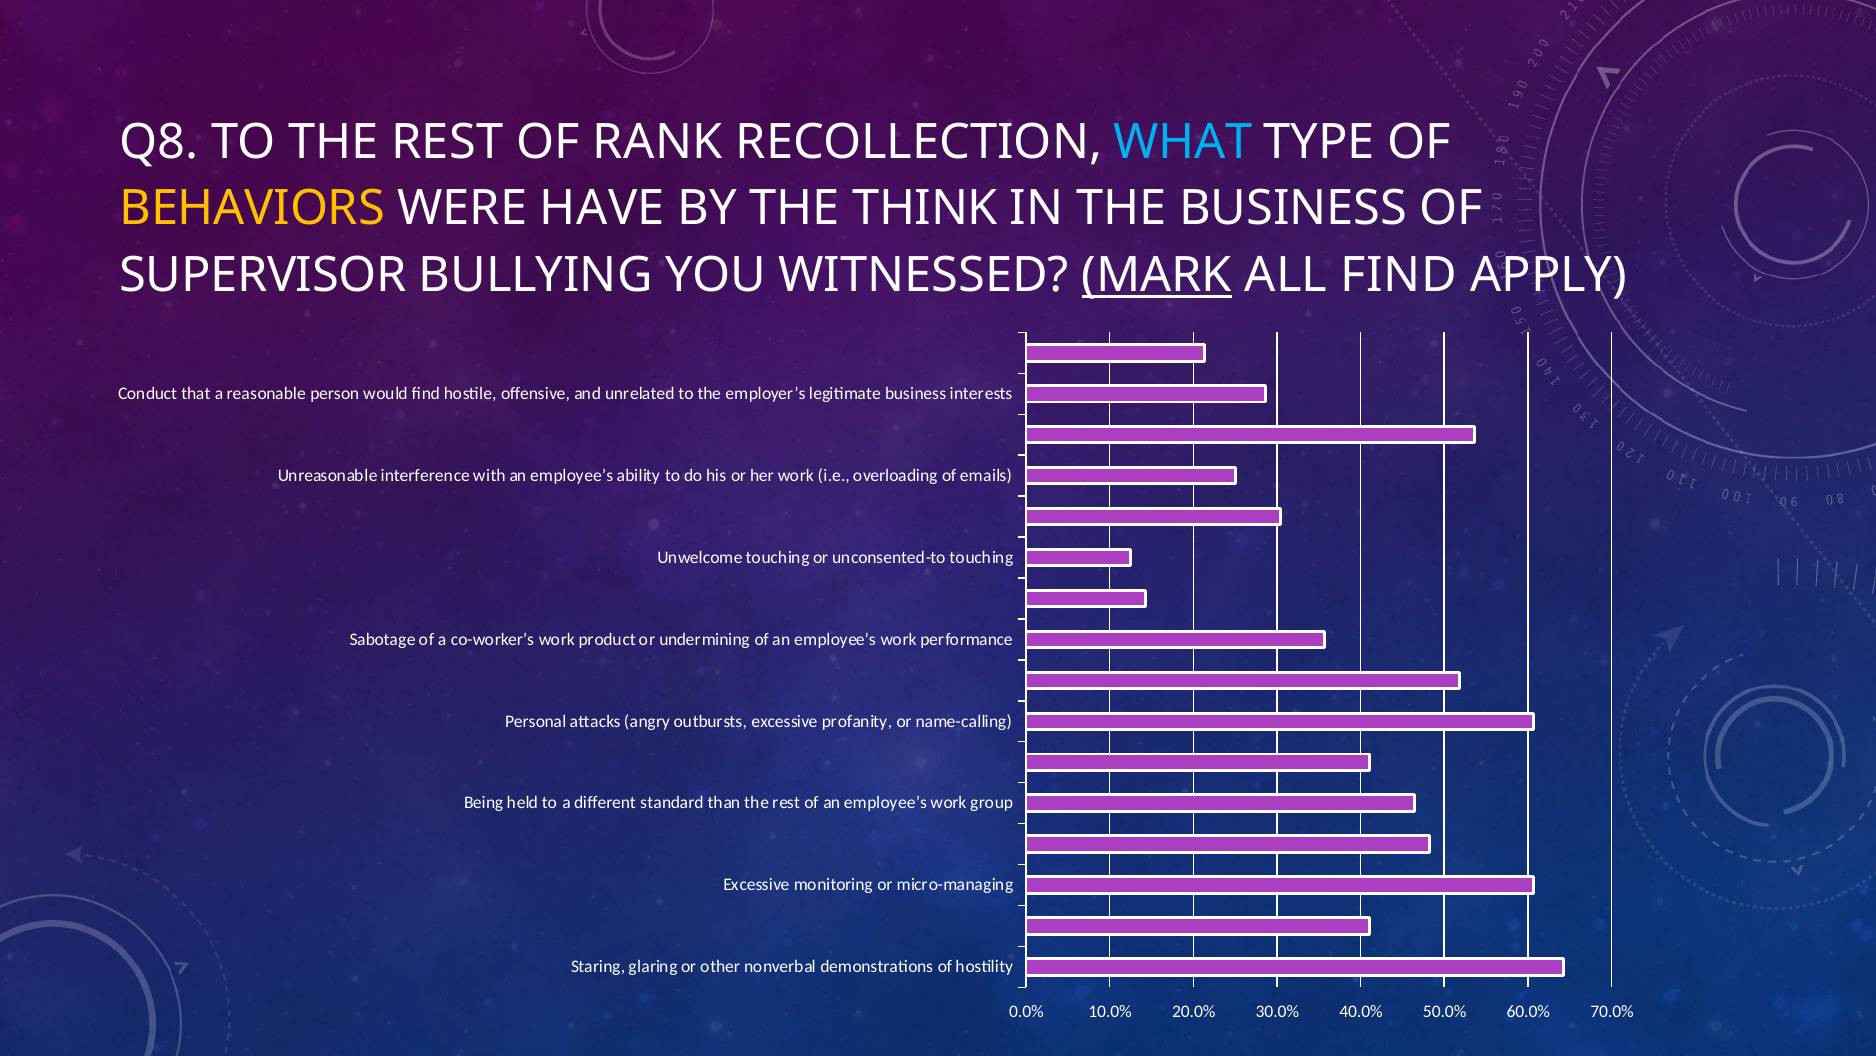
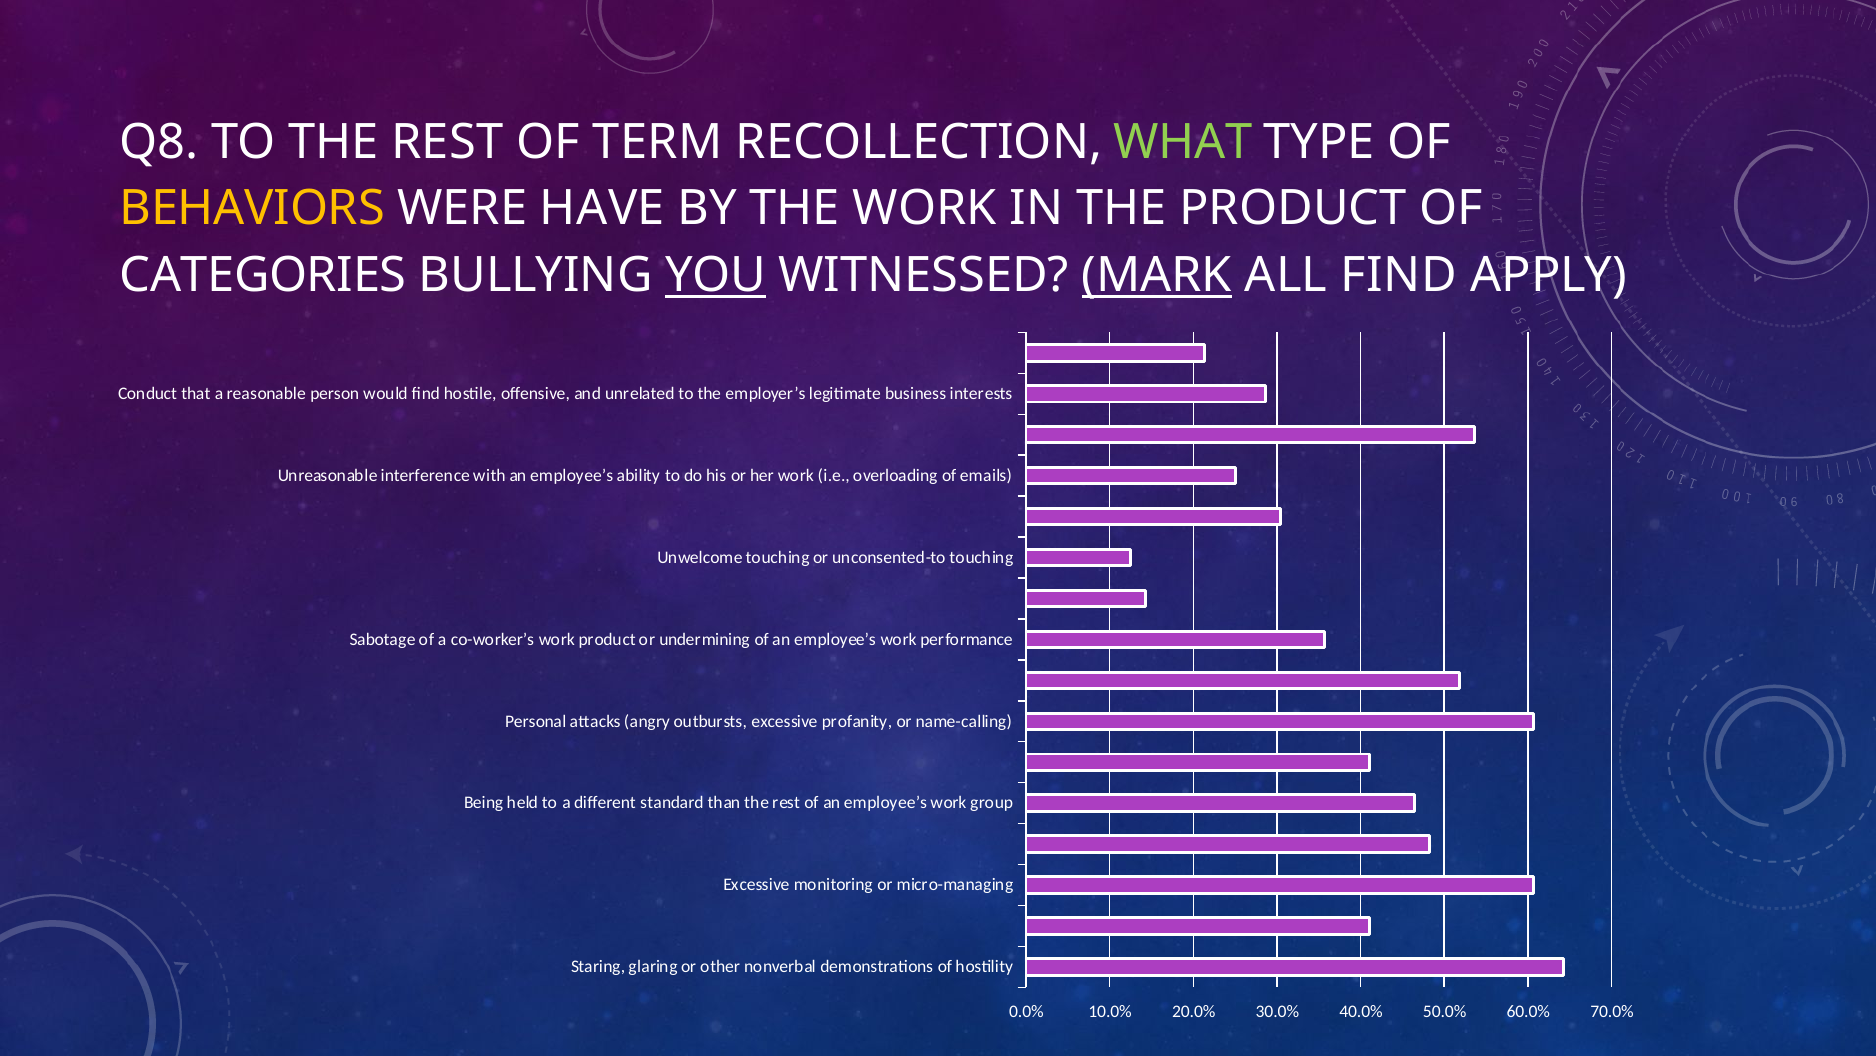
RANK: RANK -> TERM
WHAT colour: light blue -> light green
THE THINK: THINK -> WORK
THE BUSINESS: BUSINESS -> PRODUCT
SUPERVISOR: SUPERVISOR -> CATEGORIES
YOU underline: none -> present
